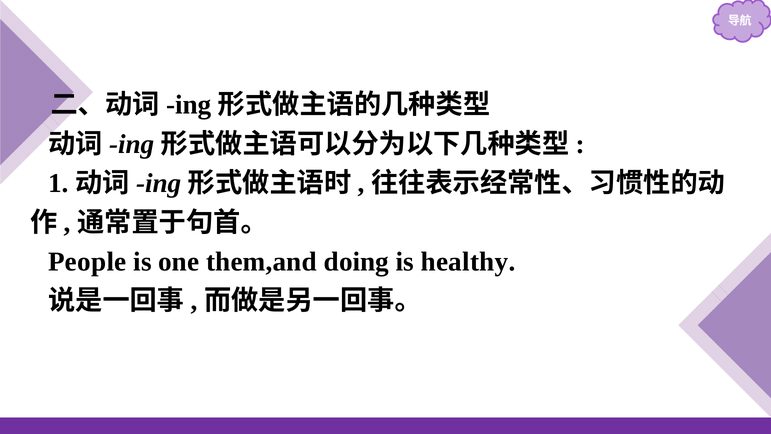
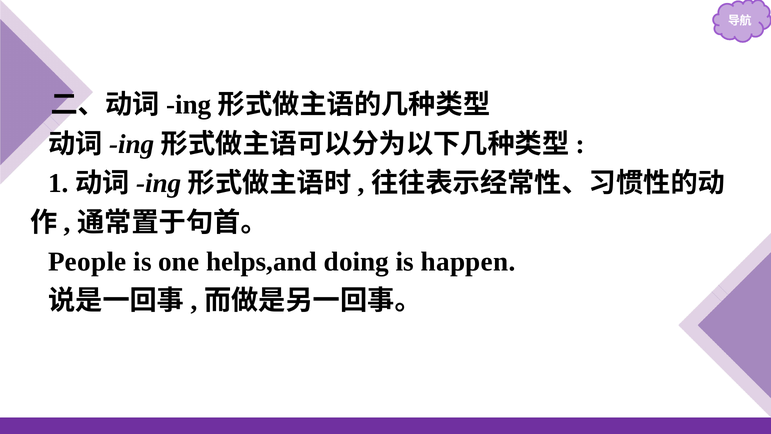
them,and: them,and -> helps,and
healthy: healthy -> happen
